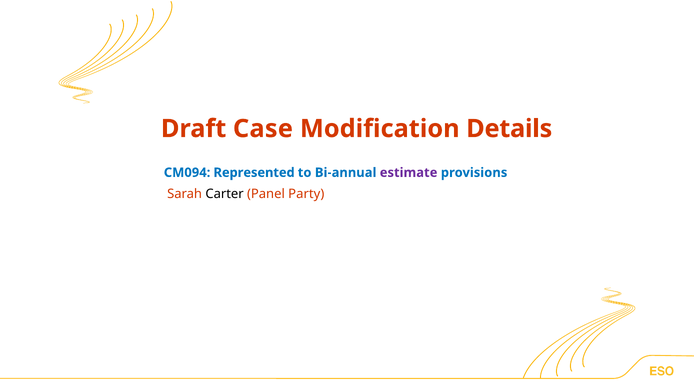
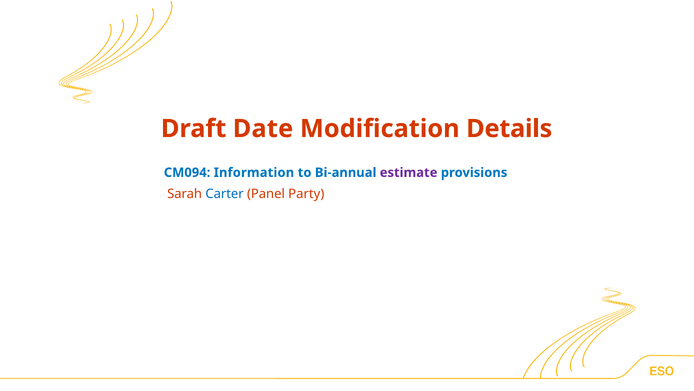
Case: Case -> Date
Represented: Represented -> Information
Carter colour: black -> blue
